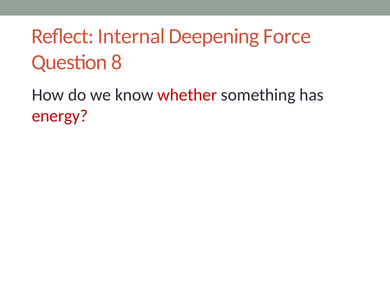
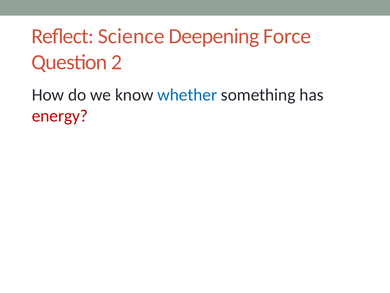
Internal: Internal -> Science
8: 8 -> 2
whether colour: red -> blue
